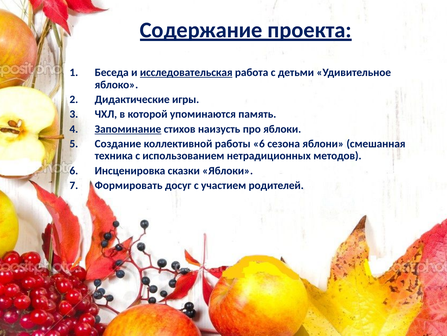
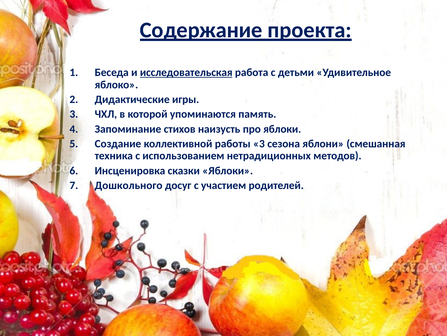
Запоминание underline: present -> none
работы 6: 6 -> 3
Формировать: Формировать -> Дошкольного
